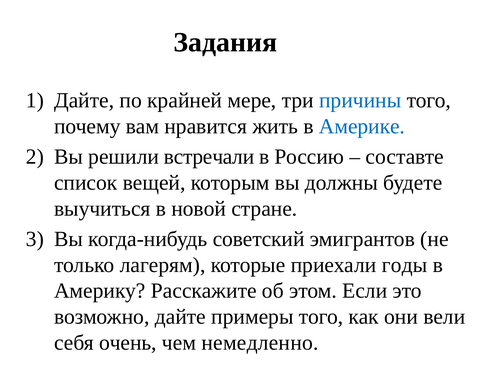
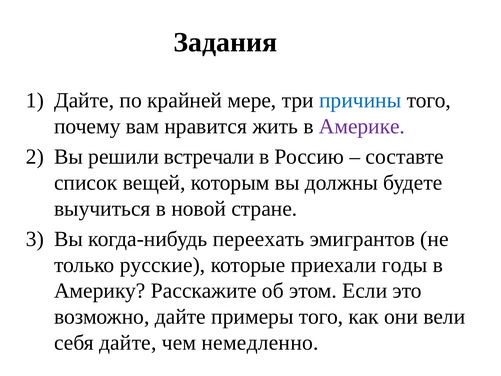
Америке colour: blue -> purple
советский: советский -> переехать
лагерям: лагерям -> русские
себя очень: очень -> дайте
